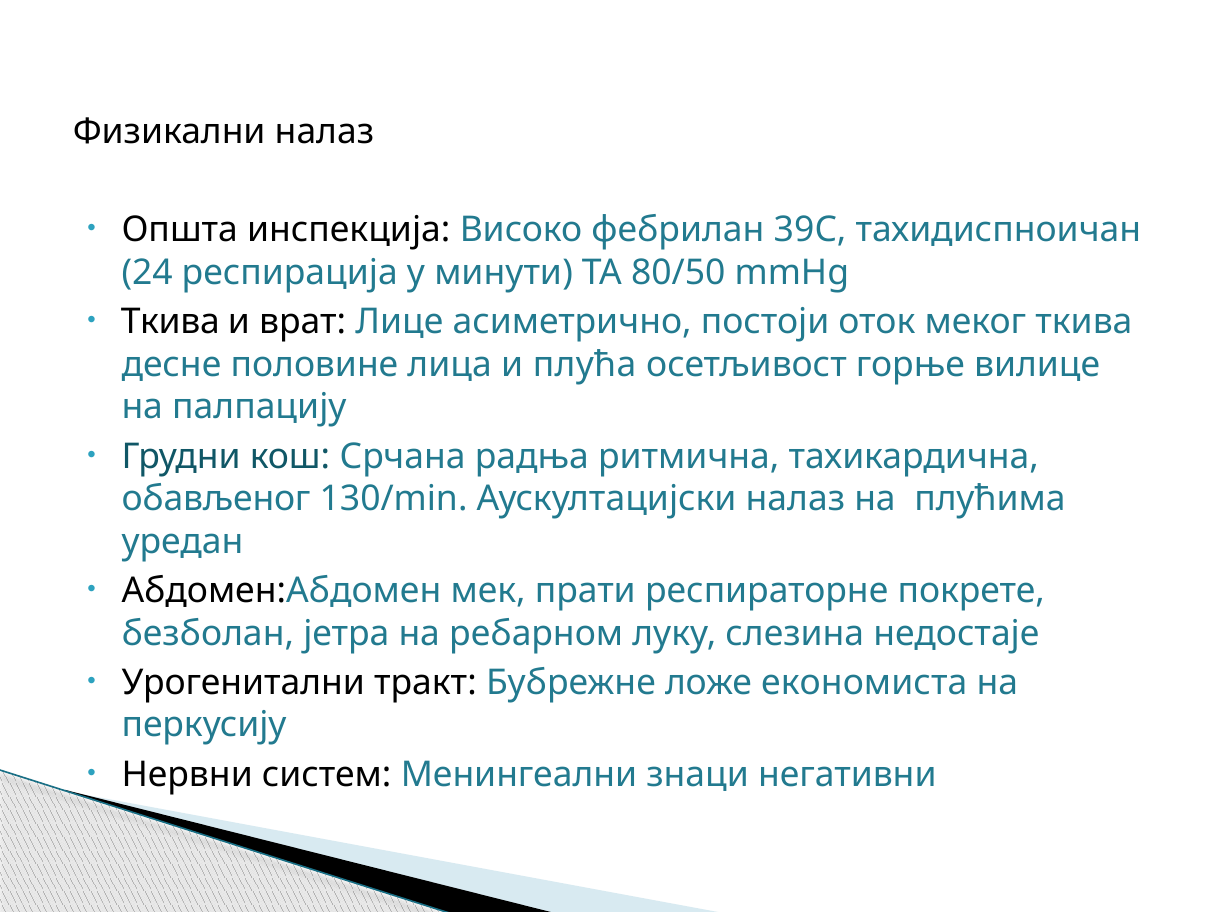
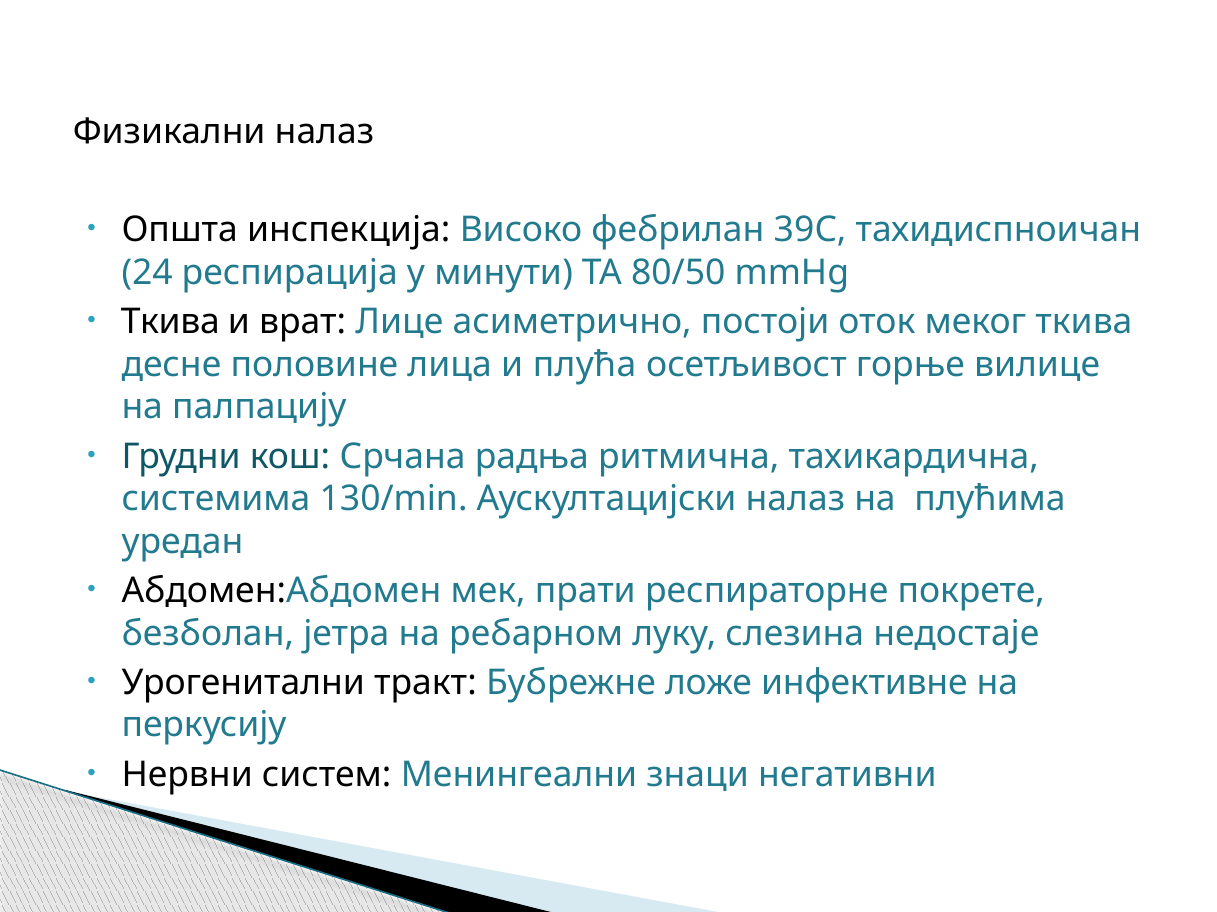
обављеног: обављеног -> системима
економиста: економиста -> инфективне
